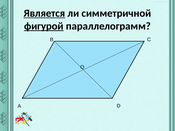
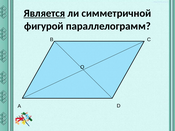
фигурой underline: present -> none
